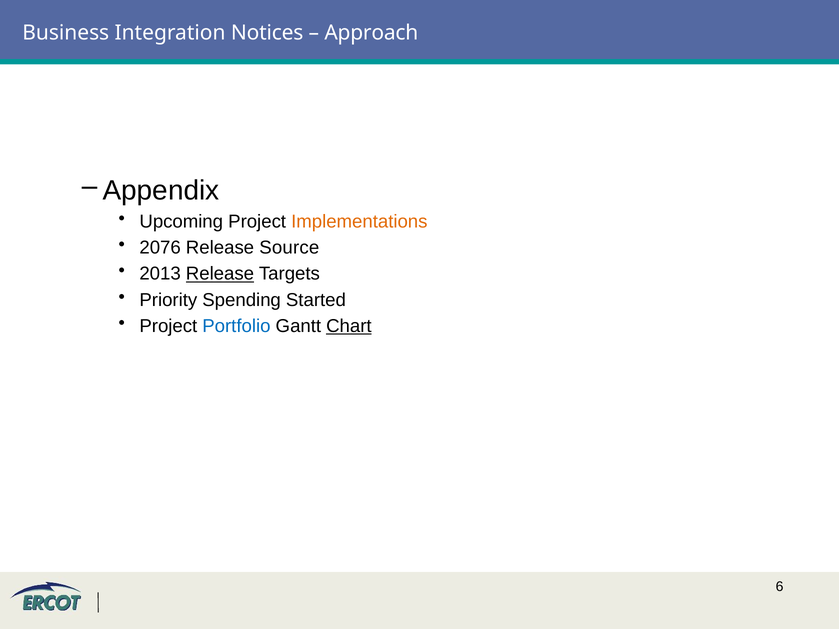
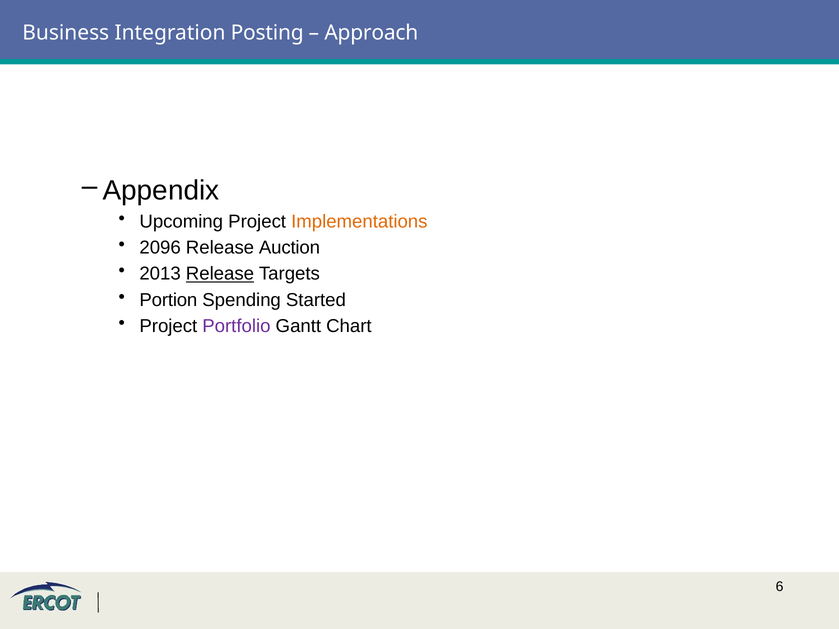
Notices: Notices -> Posting
2076: 2076 -> 2096
Source: Source -> Auction
Priority: Priority -> Portion
Portfolio colour: blue -> purple
Chart underline: present -> none
